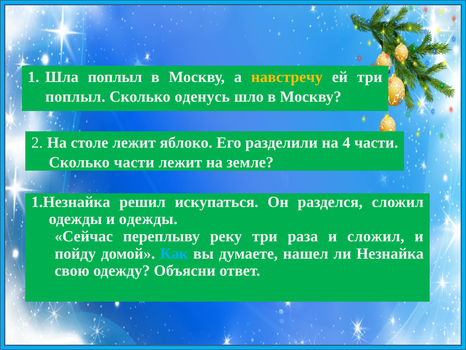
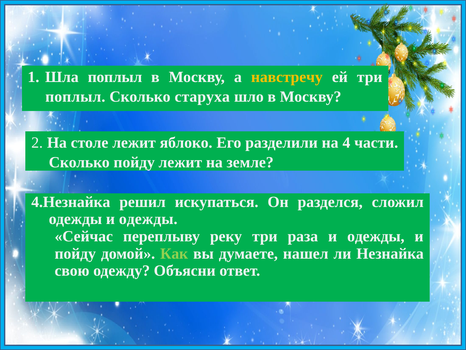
оденусь: оденусь -> старуха
Сколько части: части -> пойду
1.Незнайка: 1.Незнайка -> 4.Незнайка
раза и сложил: сложил -> одежды
Как colour: light blue -> light green
